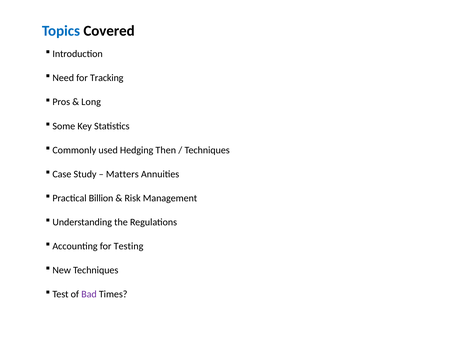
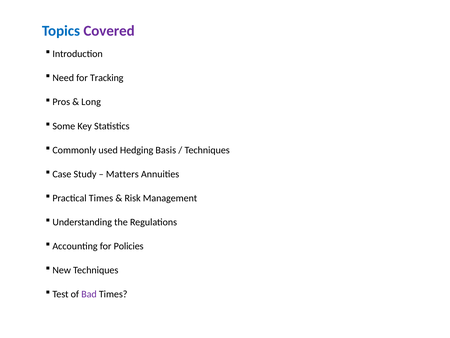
Covered colour: black -> purple
Then: Then -> Basis
Practical Billion: Billion -> Times
Testing: Testing -> Policies
